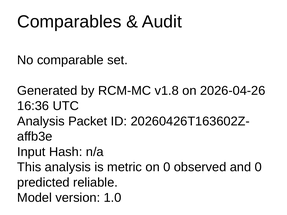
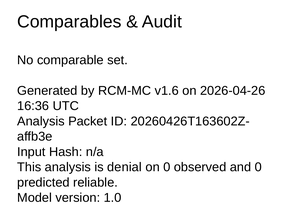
v1.8: v1.8 -> v1.6
metric: metric -> denial
